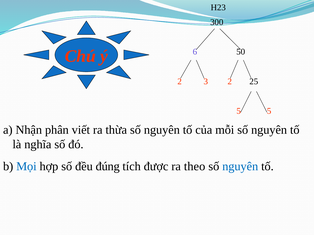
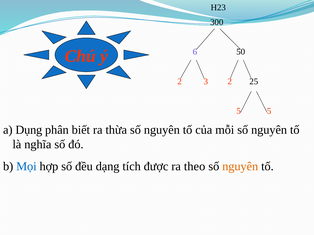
Nhận: Nhận -> Dụng
viết: viết -> biết
đúng: đúng -> dạng
nguyên at (240, 167) colour: blue -> orange
